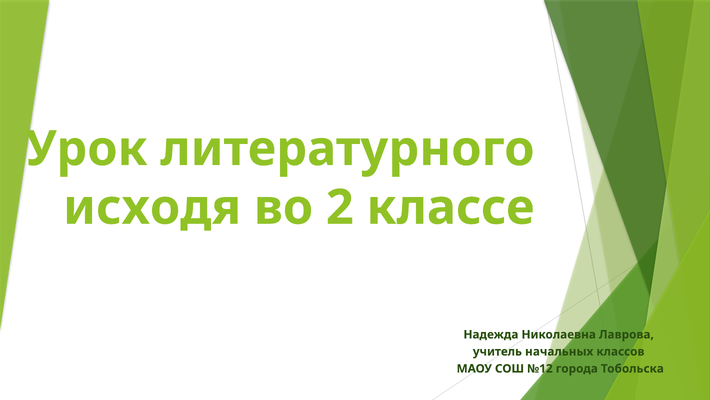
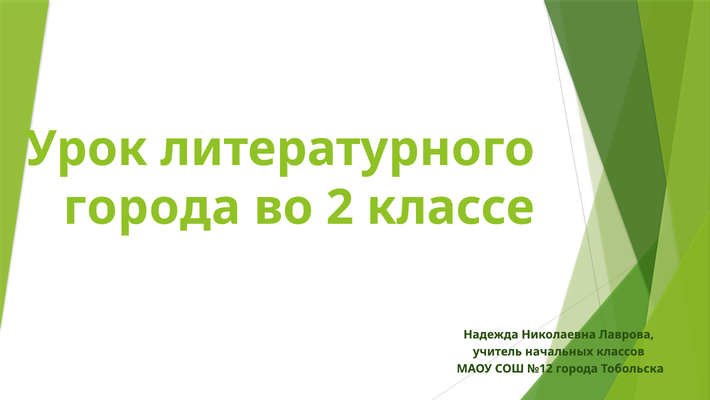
исходя at (152, 207): исходя -> города
